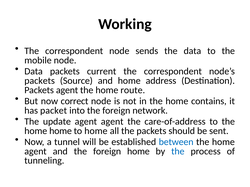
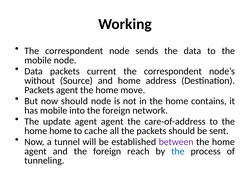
packets at (40, 81): packets -> without
route: route -> move
now correct: correct -> should
has packet: packet -> mobile
to home: home -> cache
between colour: blue -> purple
foreign home: home -> reach
